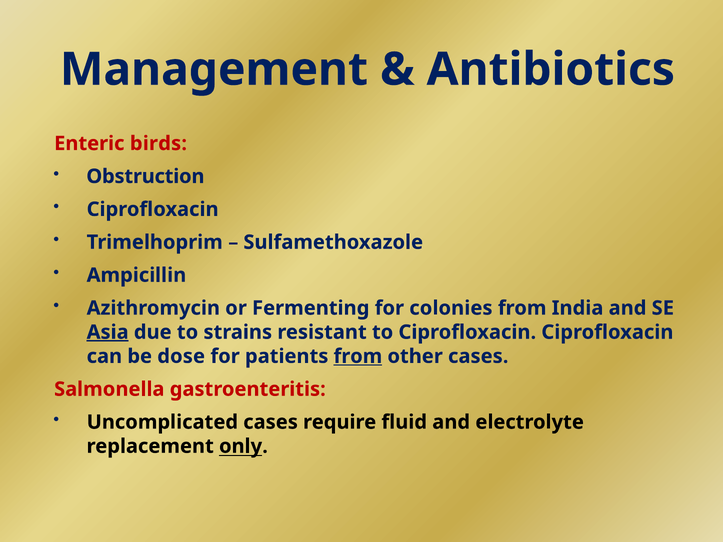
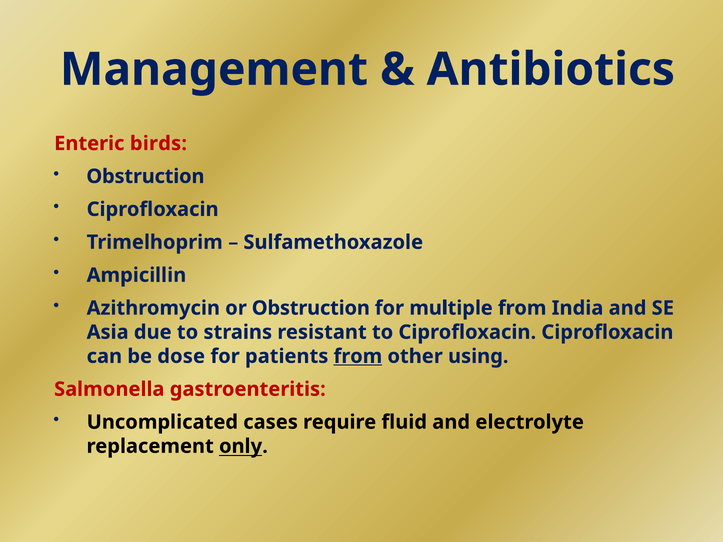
or Fermenting: Fermenting -> Obstruction
colonies: colonies -> multiple
Asia underline: present -> none
other cases: cases -> using
